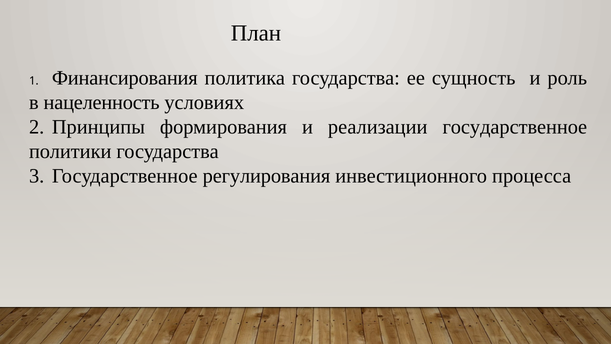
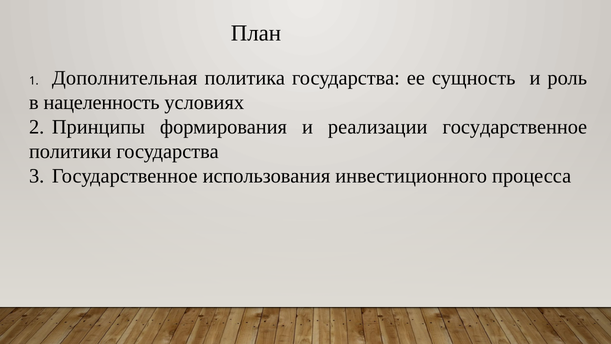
Финансирования: Финансирования -> Дополнительная
регулирования: регулирования -> использования
